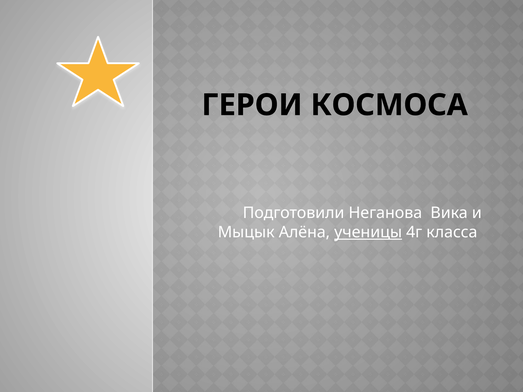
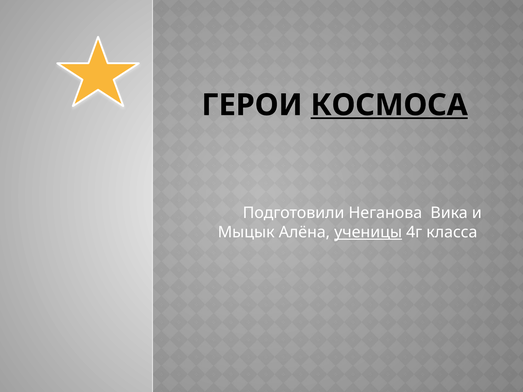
КОСМОСА underline: none -> present
